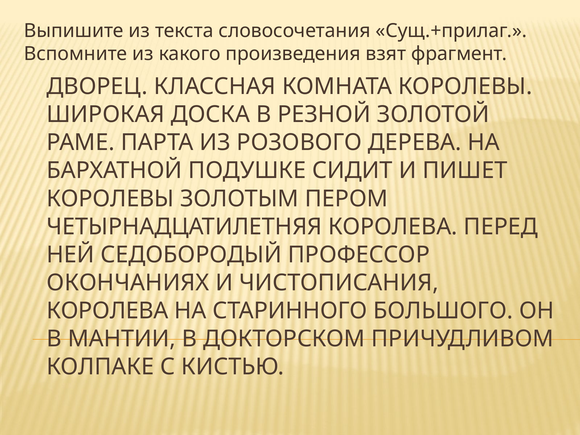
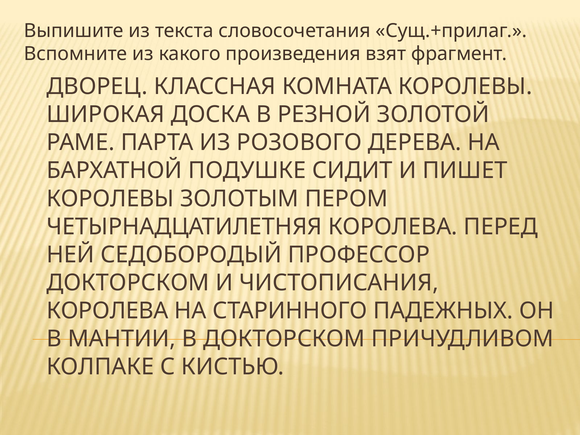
ОКОНЧАНИЯХ at (128, 283): ОКОНЧАНИЯХ -> ДОКТОРСКОМ
БОЛЬШОГО: БОЛЬШОГО -> ПАДЕЖНЫХ
